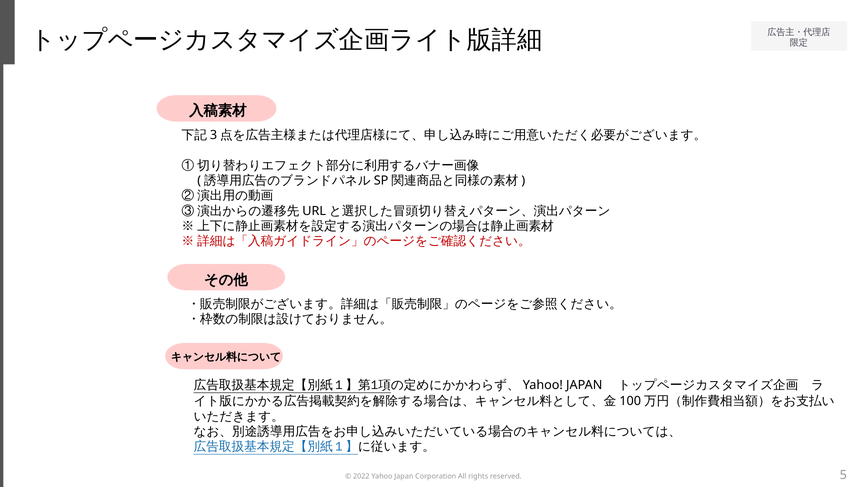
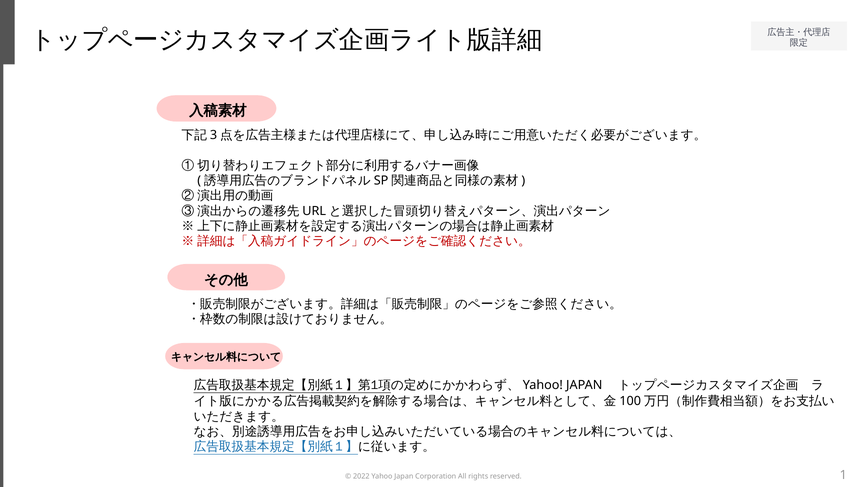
5: 5 -> 1
